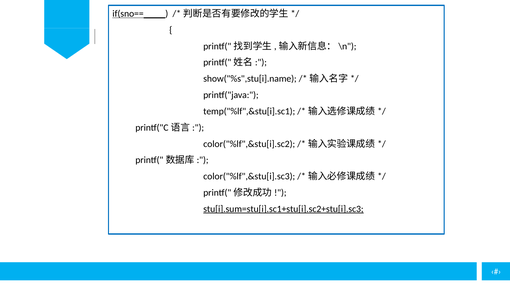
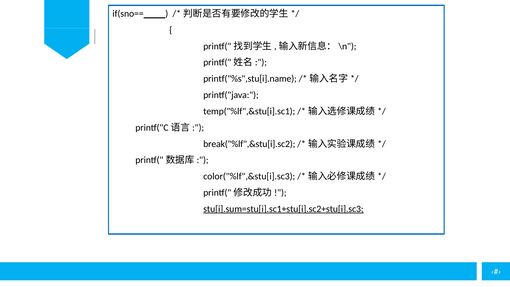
if(sno== underline: present -> none
show("%s",stu[i].name: show("%s",stu[i].name -> printf("%s",stu[i].name
color("%lf",&stu[i].sc2: color("%lf",&stu[i].sc2 -> break("%lf",&stu[i].sc2
